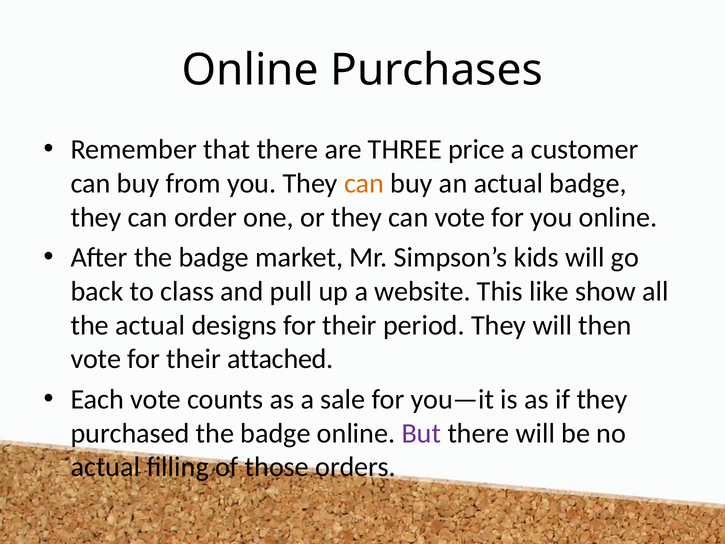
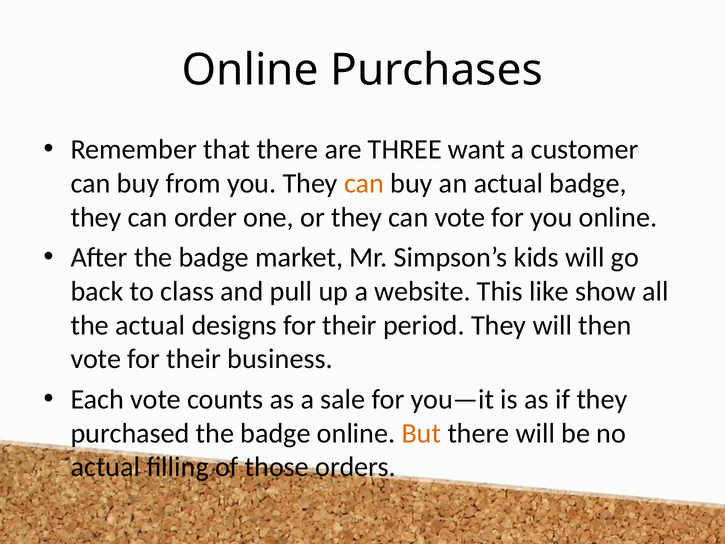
price: price -> want
attached: attached -> business
But colour: purple -> orange
